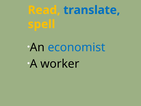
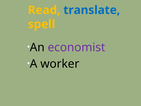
economist colour: blue -> purple
